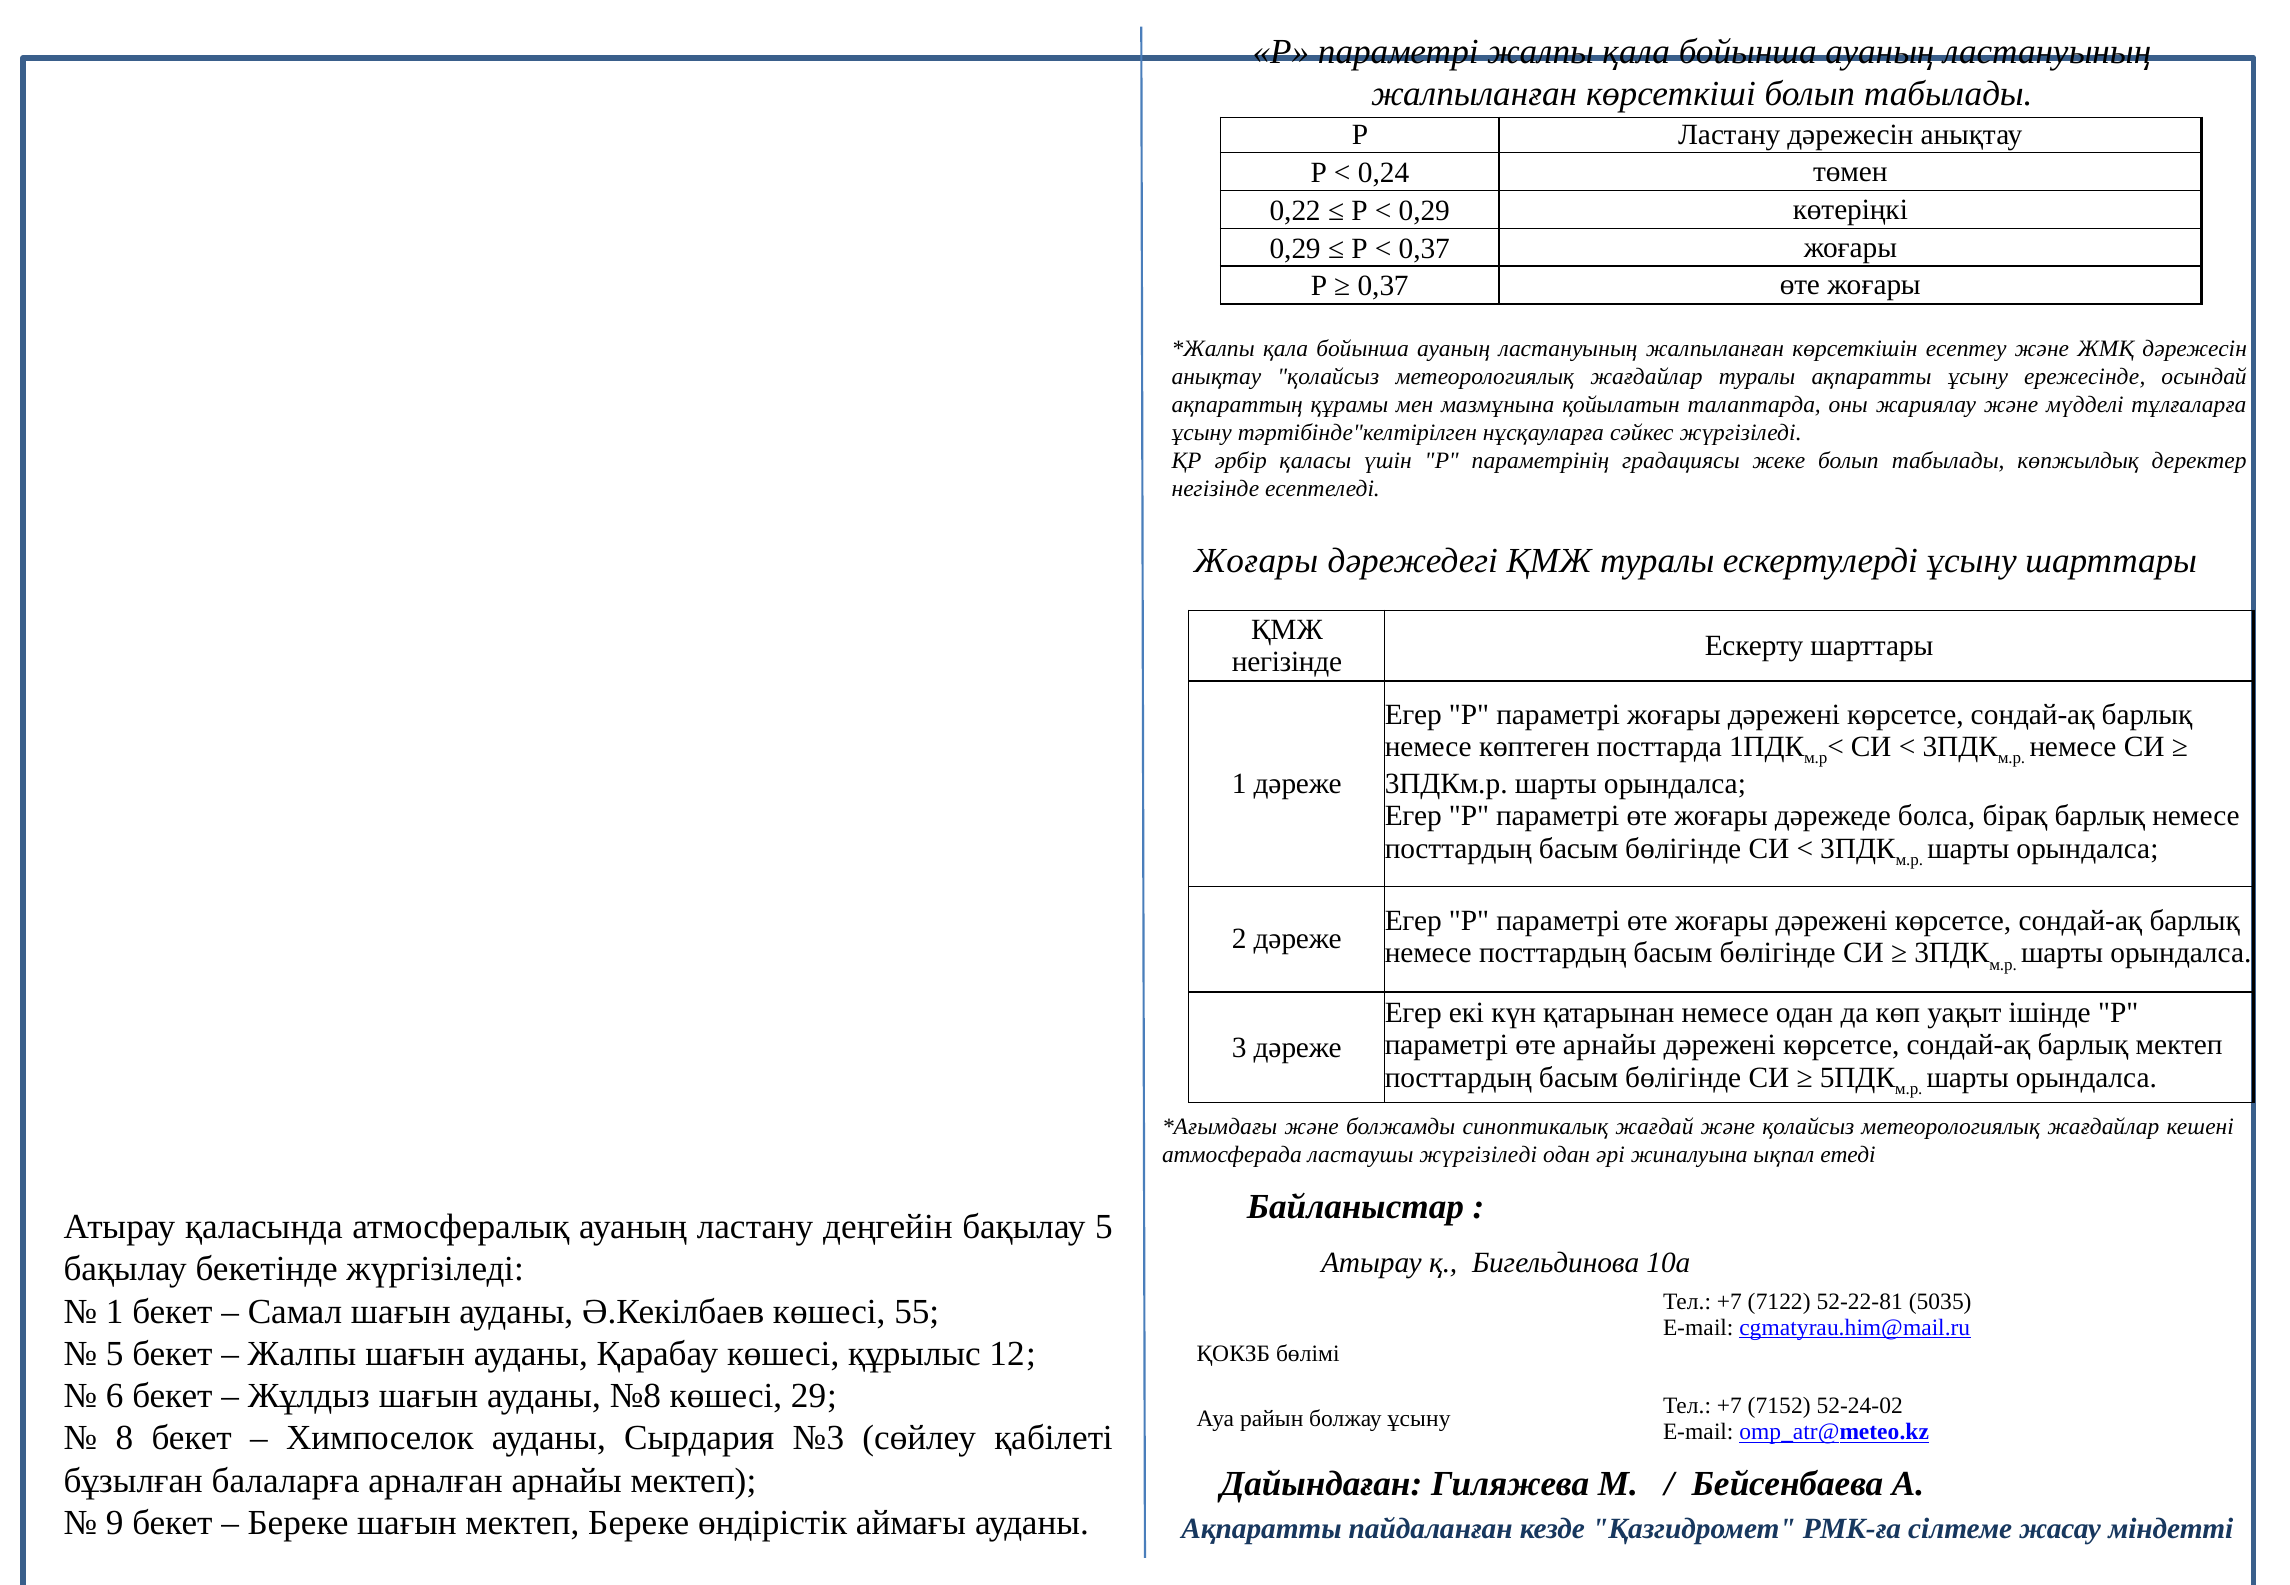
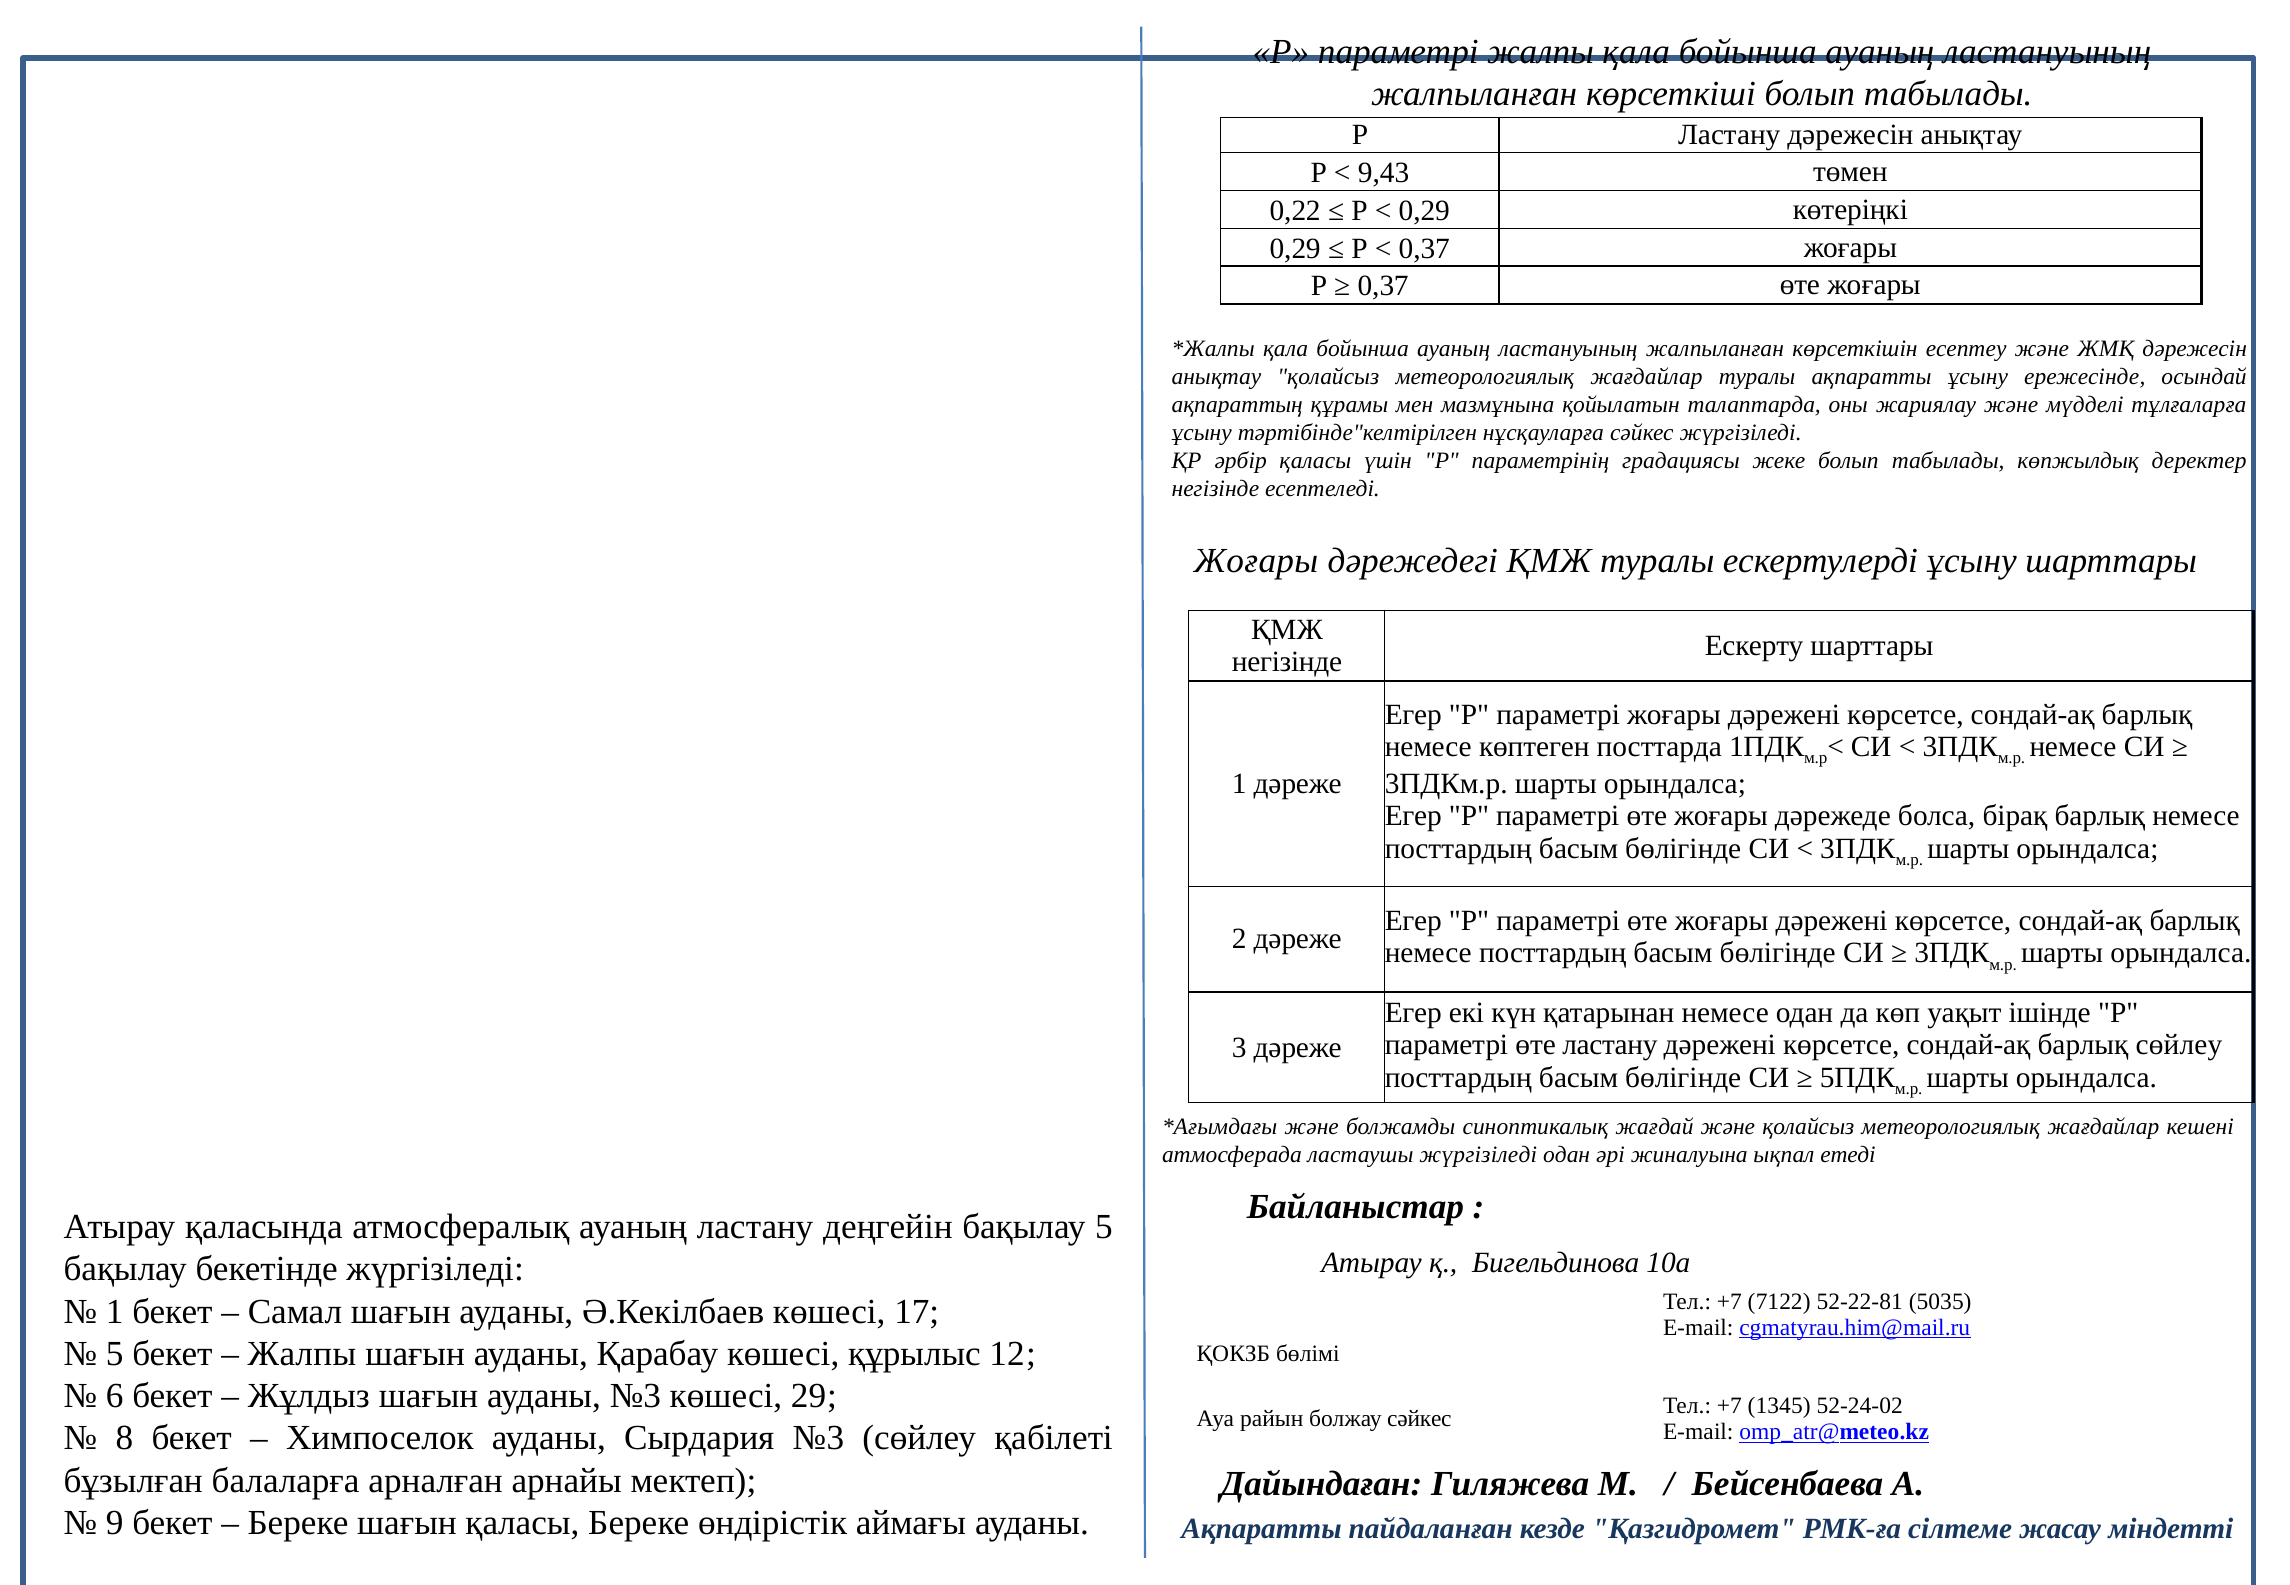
0,24: 0,24 -> 9,43
өте арнайы: арнайы -> ластану
барлық мектеп: мектеп -> сөйлеу
55: 55 -> 17
ауданы №8: №8 -> №3
7152: 7152 -> 1345
болжау ұсыну: ұсыну -> сәйкес
шағын мектеп: мектеп -> қаласы
